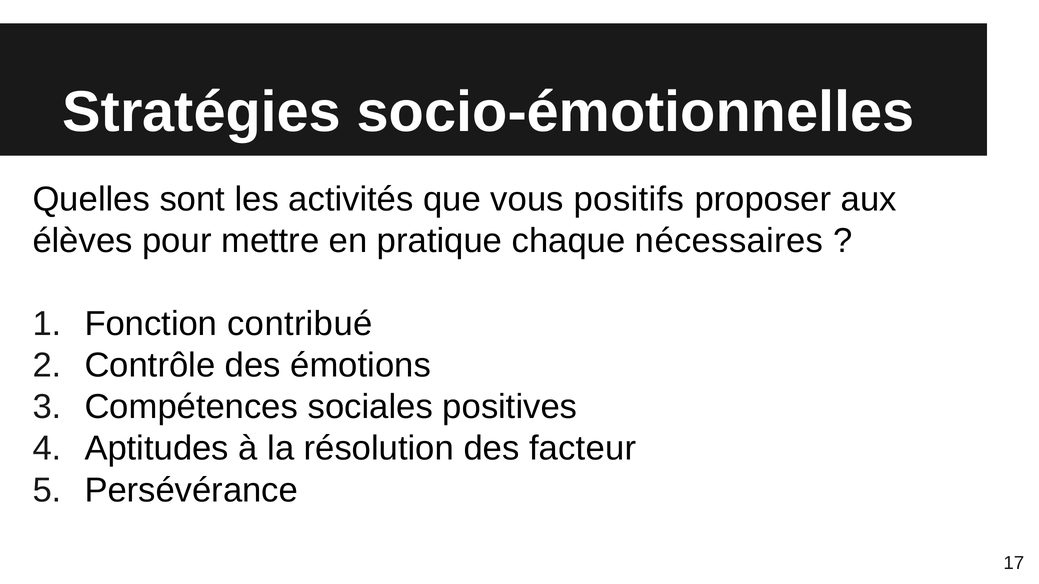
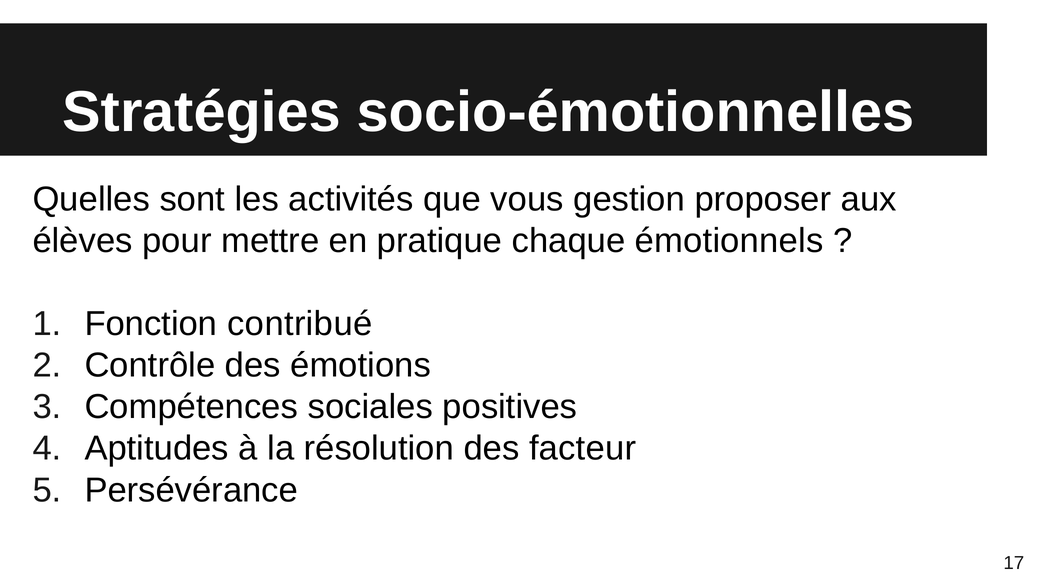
positifs: positifs -> gestion
nécessaires: nécessaires -> émotionnels
